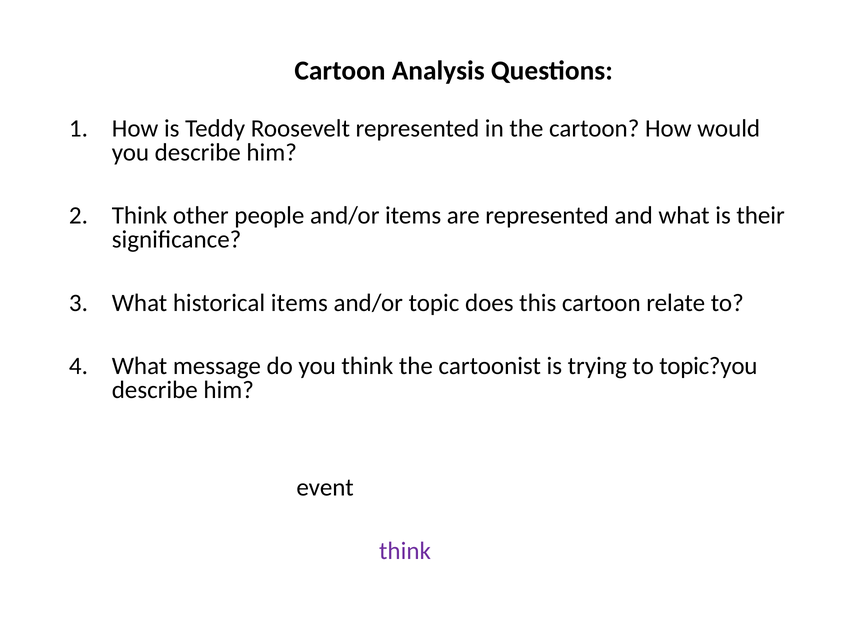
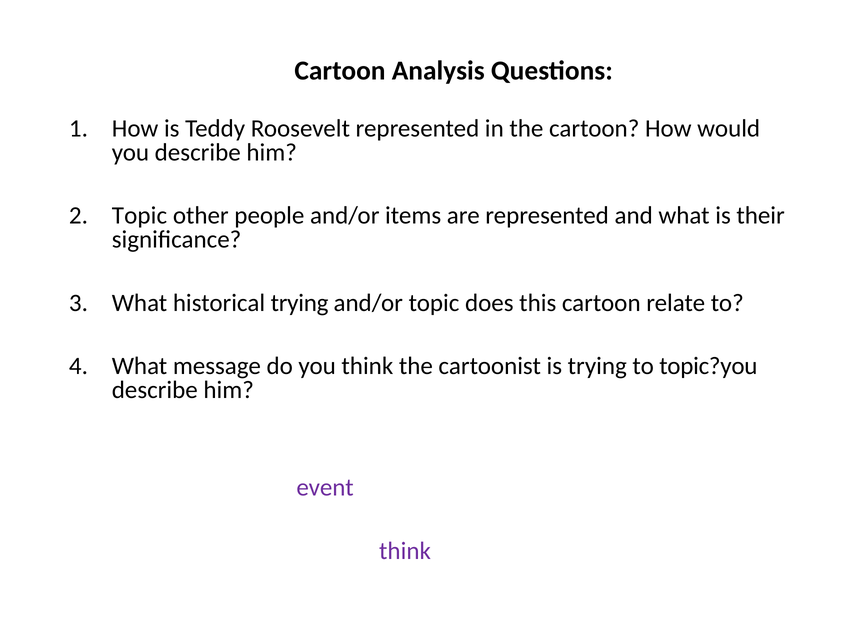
Think at (140, 216): Think -> Topic
historical items: items -> trying
event colour: black -> purple
